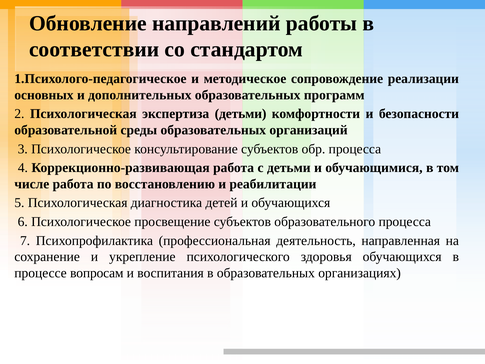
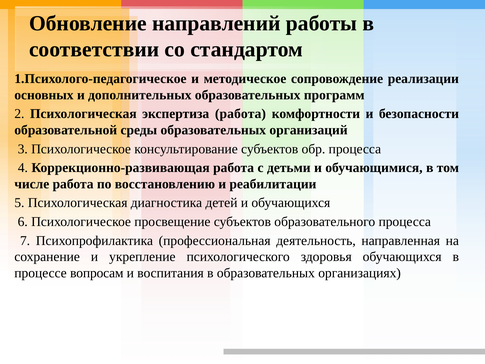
экспертиза детьми: детьми -> работа
